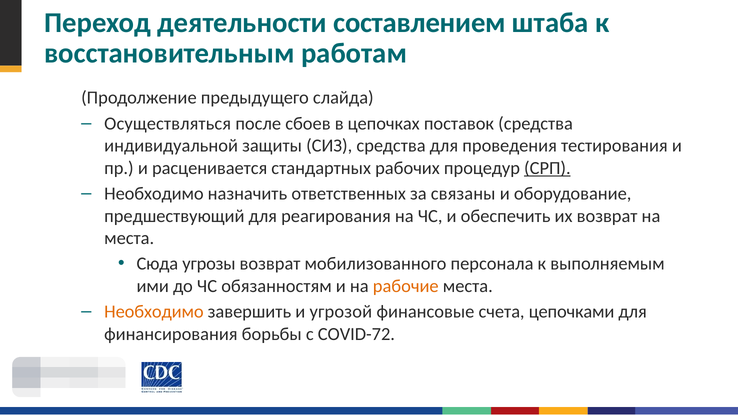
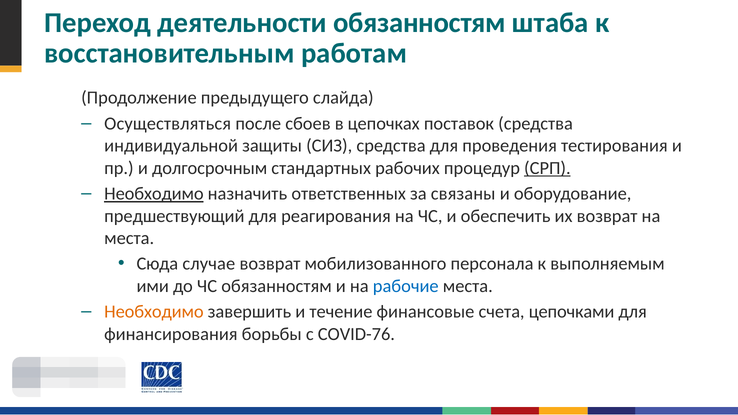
деятельности составлением: составлением -> обязанностям
расценивается: расценивается -> долгосрочным
Необходимо at (154, 194) underline: none -> present
угрозы: угрозы -> случае
рабочие colour: orange -> blue
угрозой: угрозой -> течение
COVID-72: COVID-72 -> COVID-76
